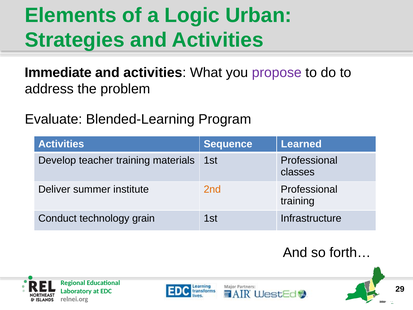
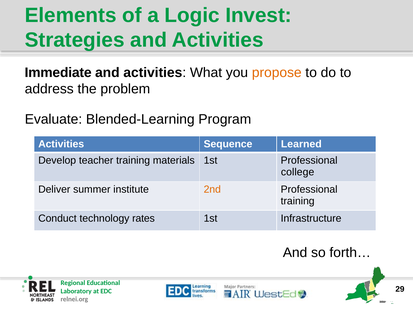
Urban: Urban -> Invest
propose colour: purple -> orange
classes: classes -> college
grain: grain -> rates
